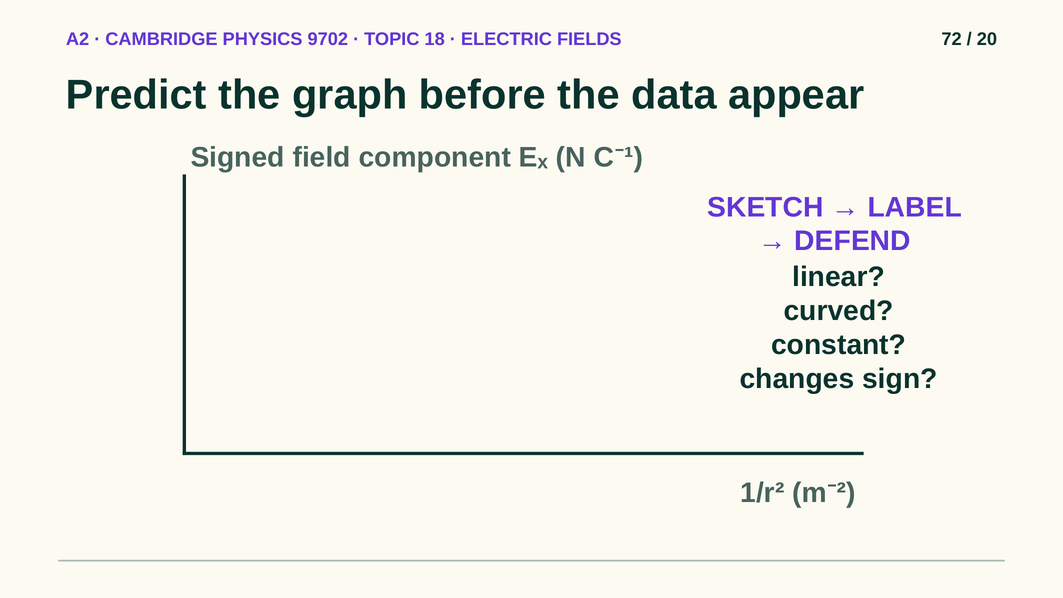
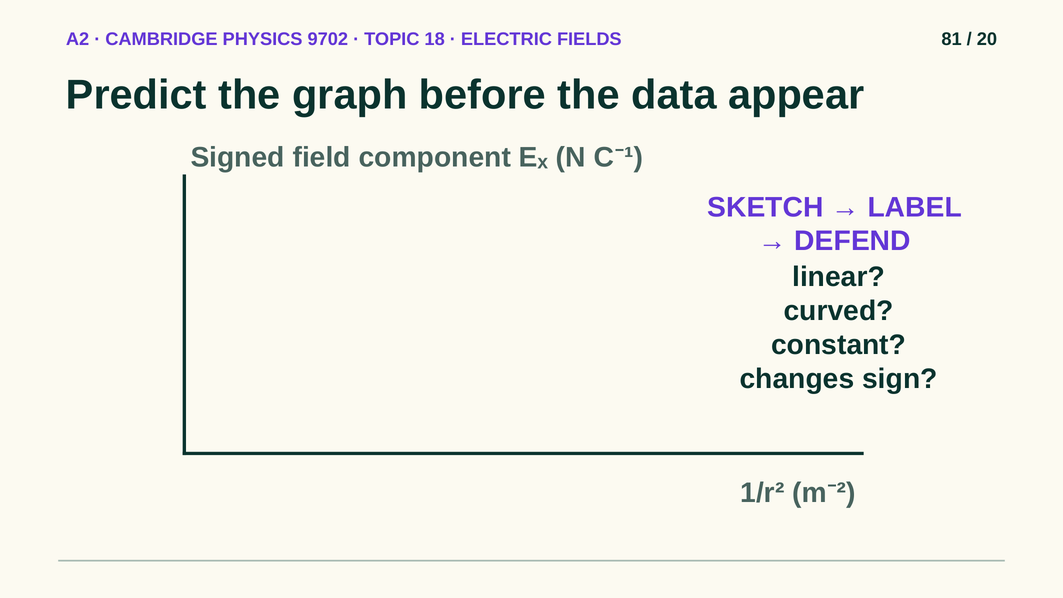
72: 72 -> 81
